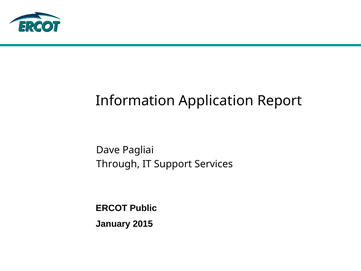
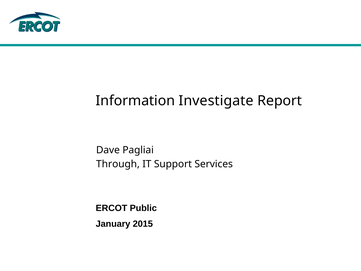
Application: Application -> Investigate
